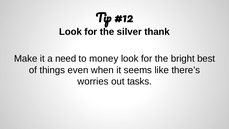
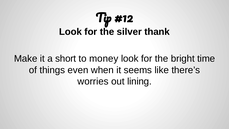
need: need -> short
best: best -> time
tasks: tasks -> lining
